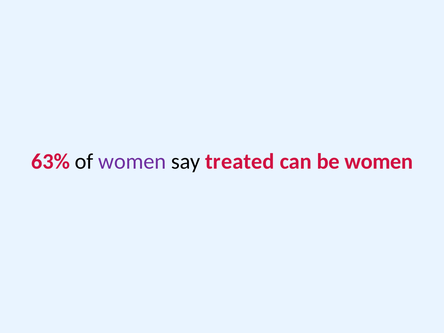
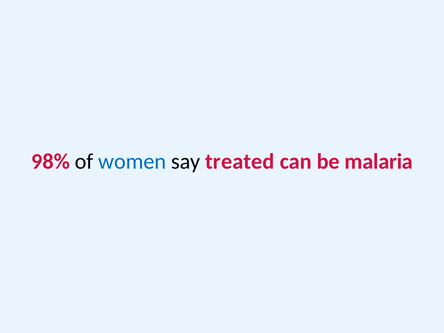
63%: 63% -> 98%
women at (132, 161) colour: purple -> blue
be women: women -> malaria
